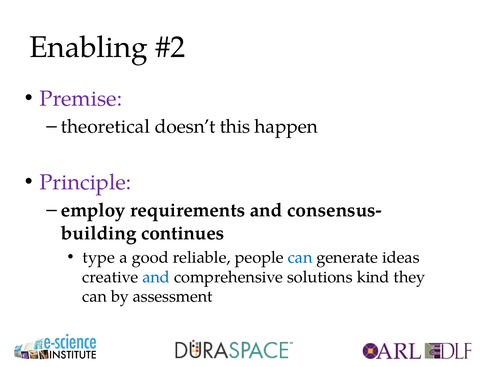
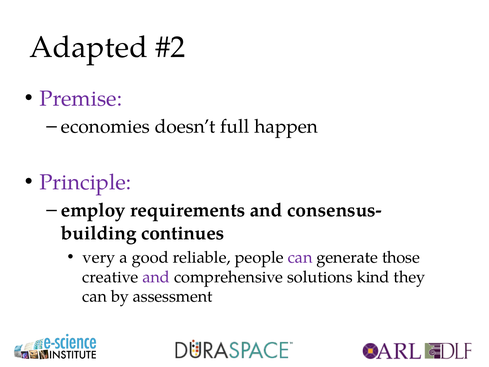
Enabling: Enabling -> Adapted
theoretical: theoretical -> economies
this: this -> full
type: type -> very
can at (300, 257) colour: blue -> purple
ideas: ideas -> those
and at (156, 277) colour: blue -> purple
